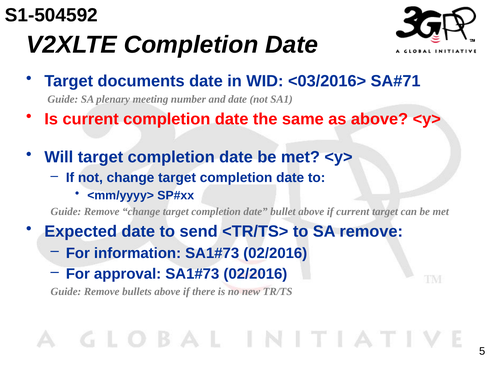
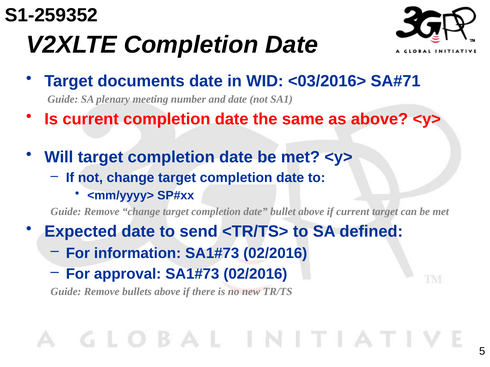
S1-504592: S1-504592 -> S1-259352
SA remove: remove -> defined
